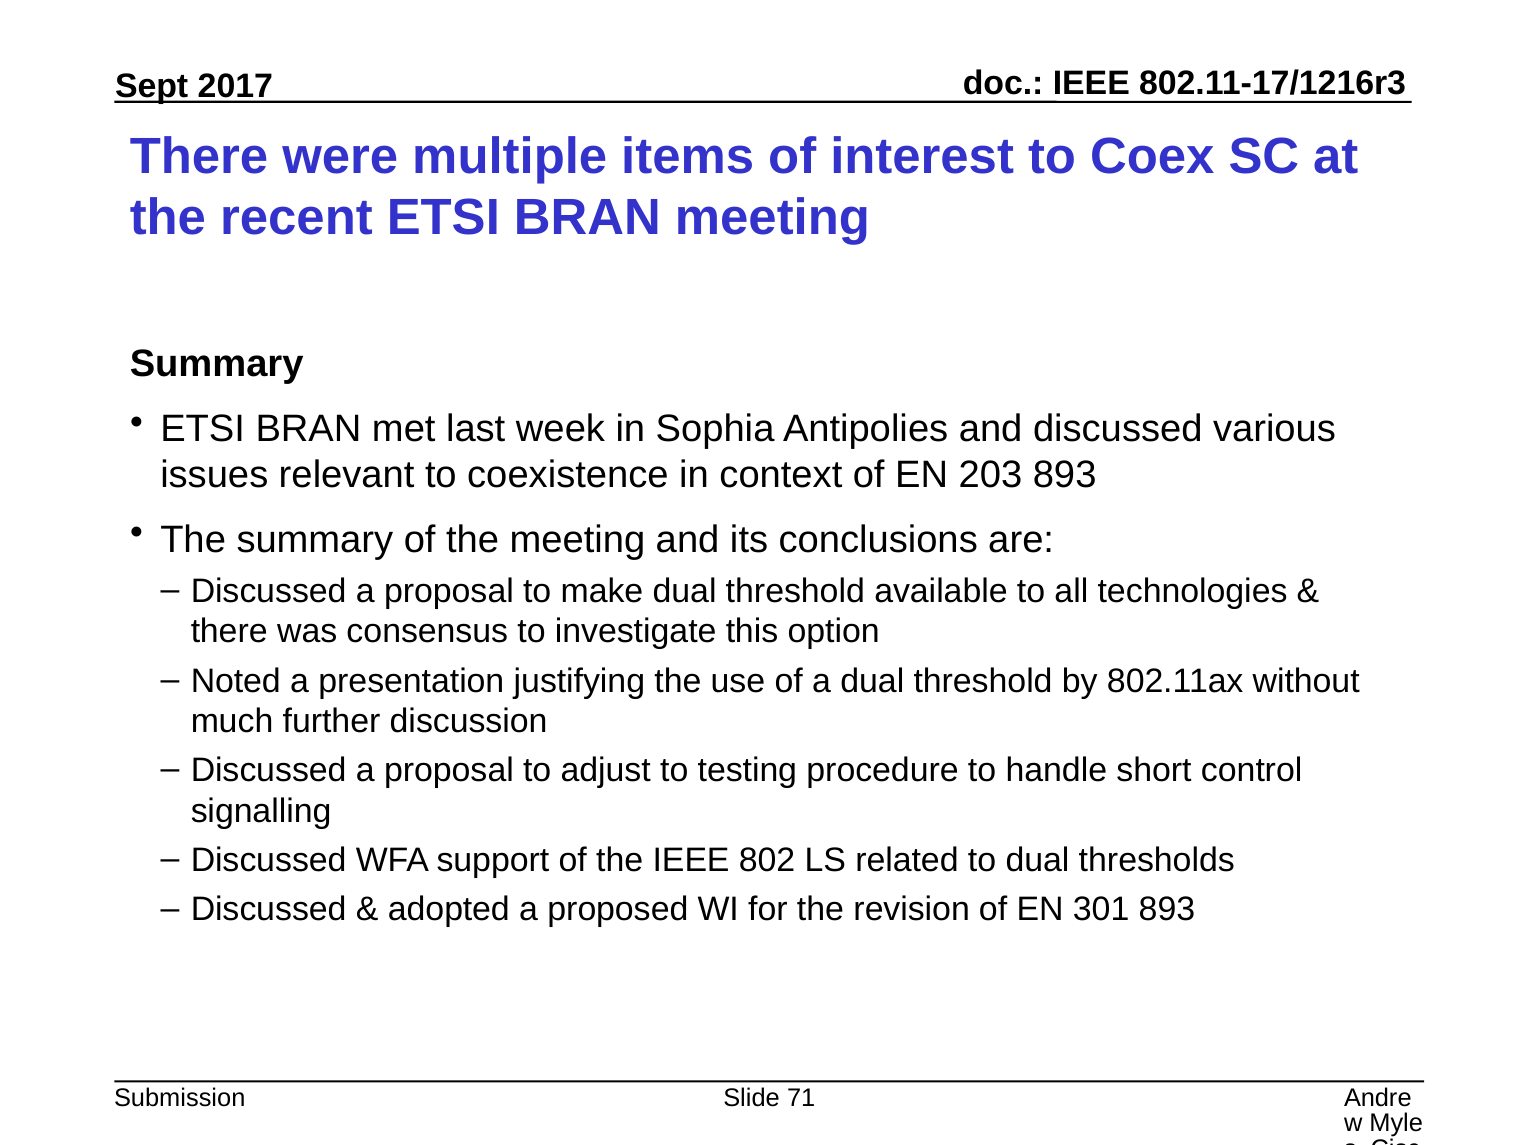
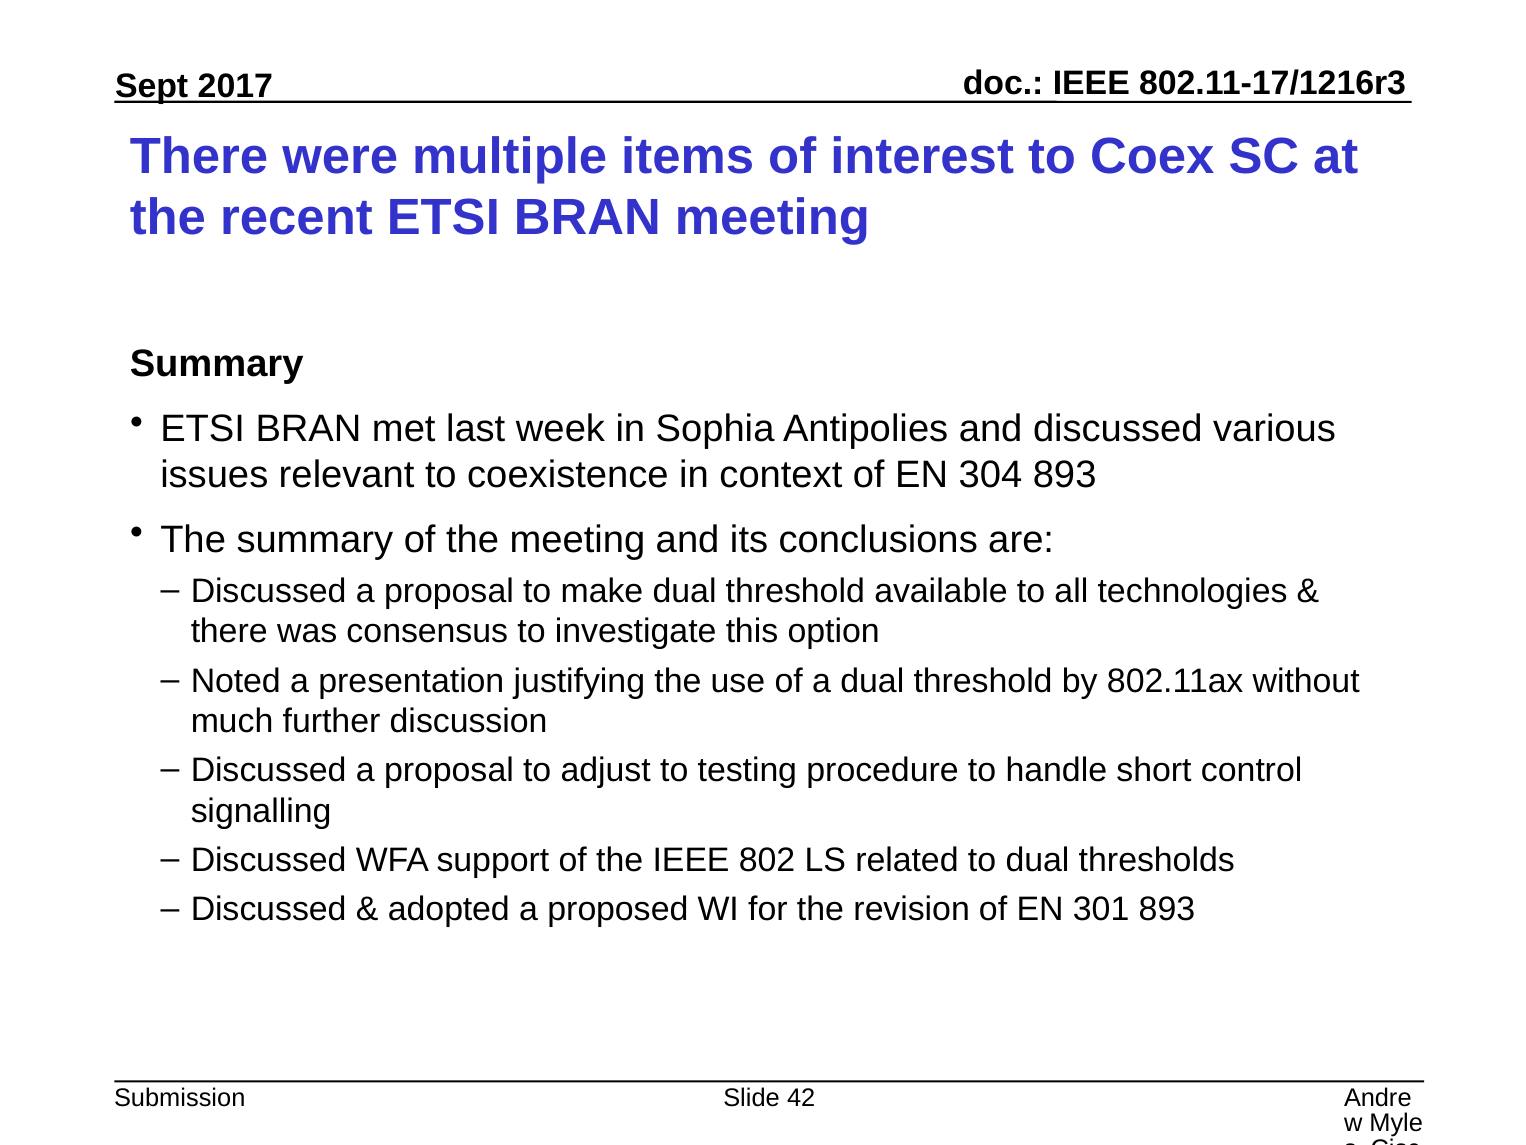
203: 203 -> 304
71: 71 -> 42
